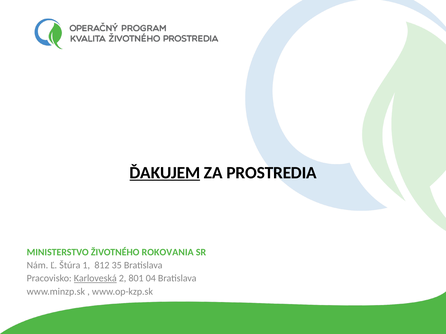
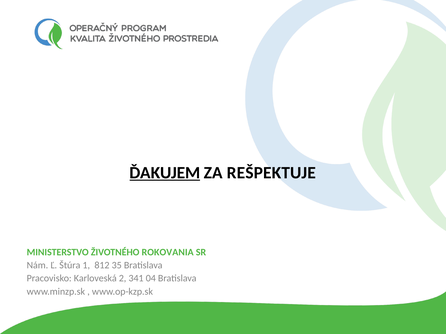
PROSTREDIA: PROSTREDIA -> REŠPEKTUJE
Karloveská underline: present -> none
801: 801 -> 341
